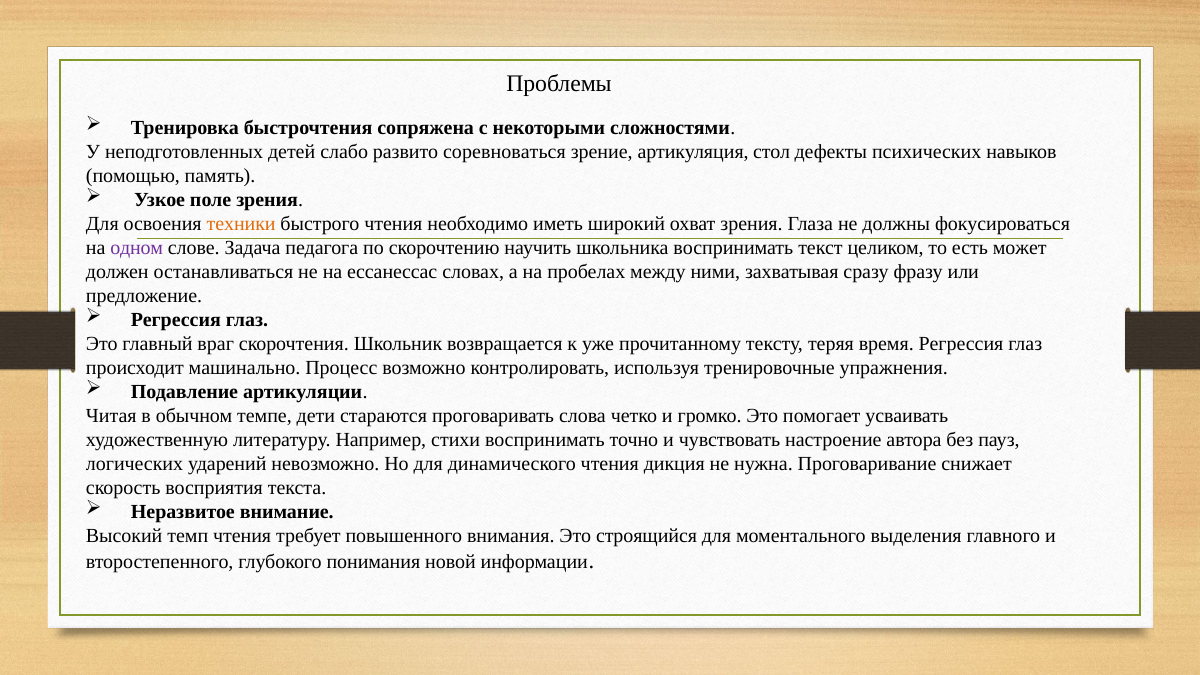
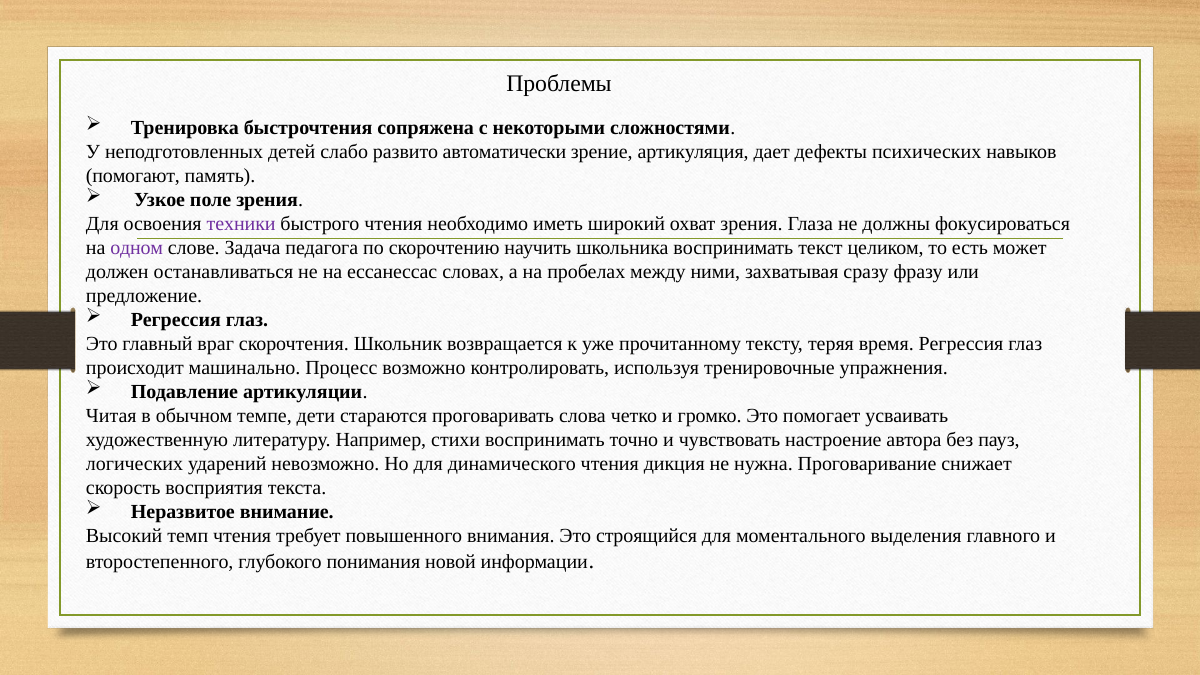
соревноваться: соревноваться -> автоматически
стол: стол -> дает
помощью: помощью -> помогают
техники colour: orange -> purple
